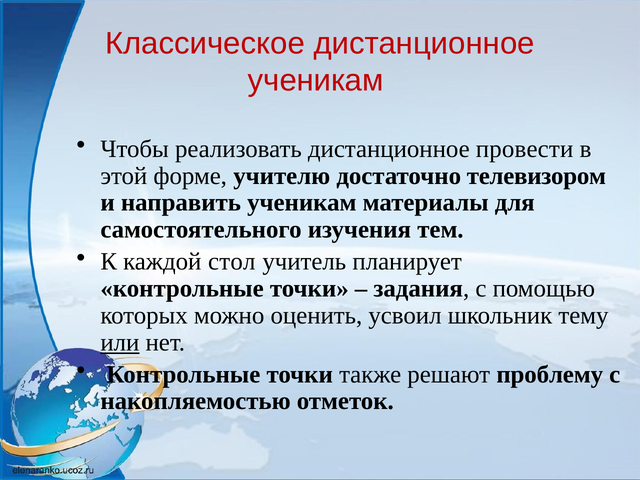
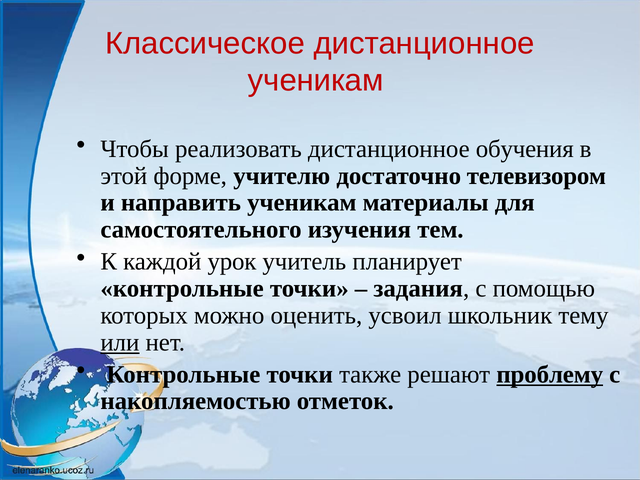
провести: провести -> обучения
стол: стол -> урок
проблему underline: none -> present
